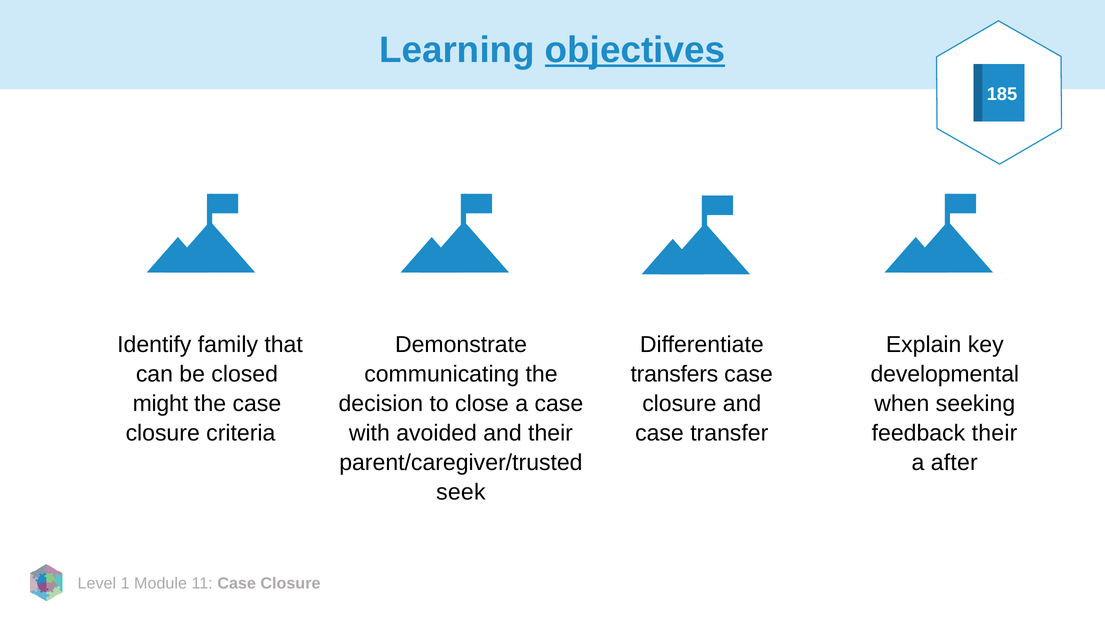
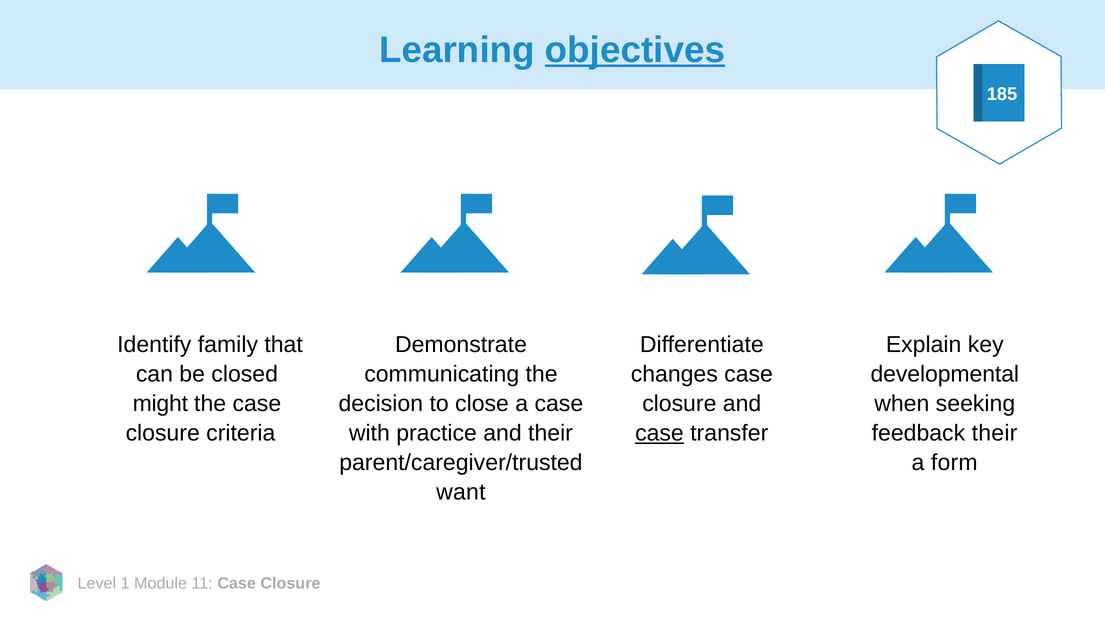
transfers: transfers -> changes
avoided: avoided -> practice
case at (660, 434) underline: none -> present
after: after -> form
seek: seek -> want
